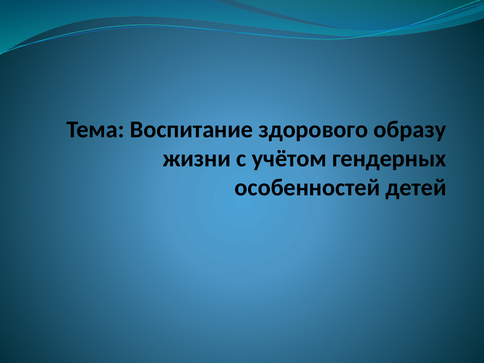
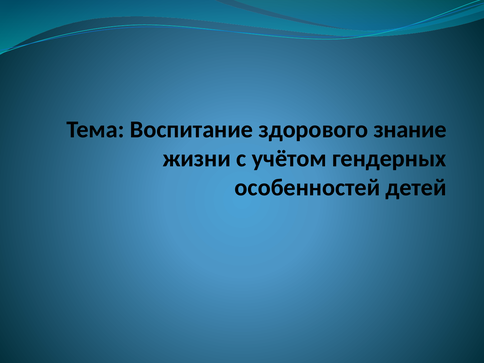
образу: образу -> знание
